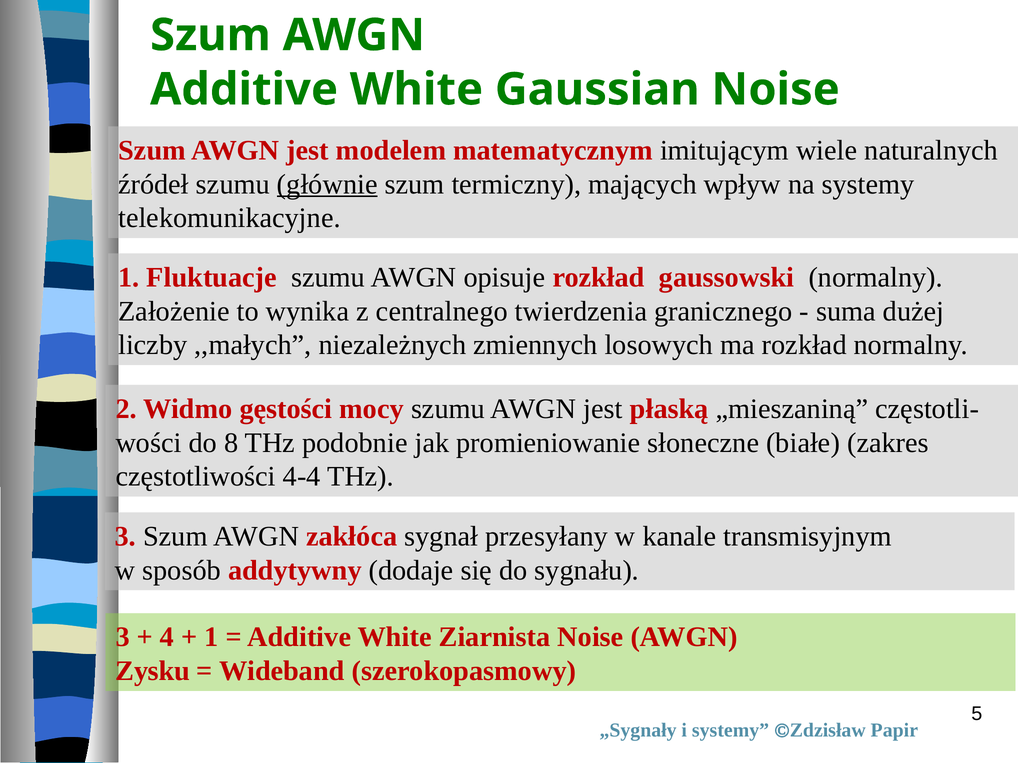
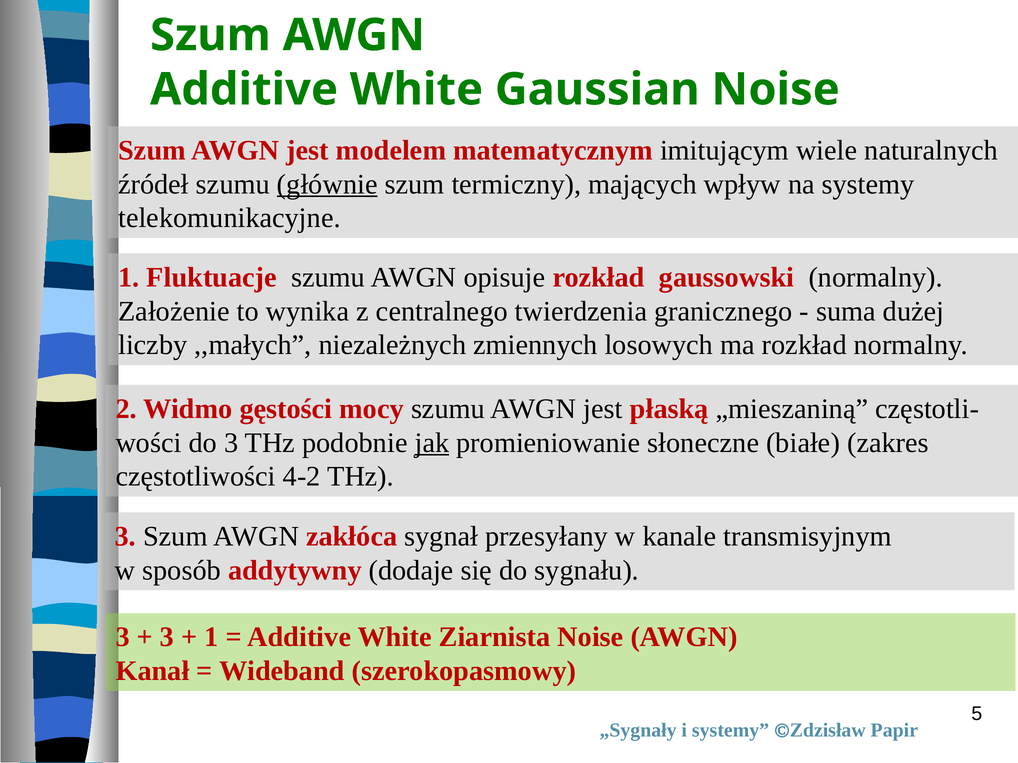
do 8: 8 -> 3
jak underline: none -> present
4-4: 4-4 -> 4-2
4 at (167, 638): 4 -> 3
Zysku: Zysku -> Kanał
